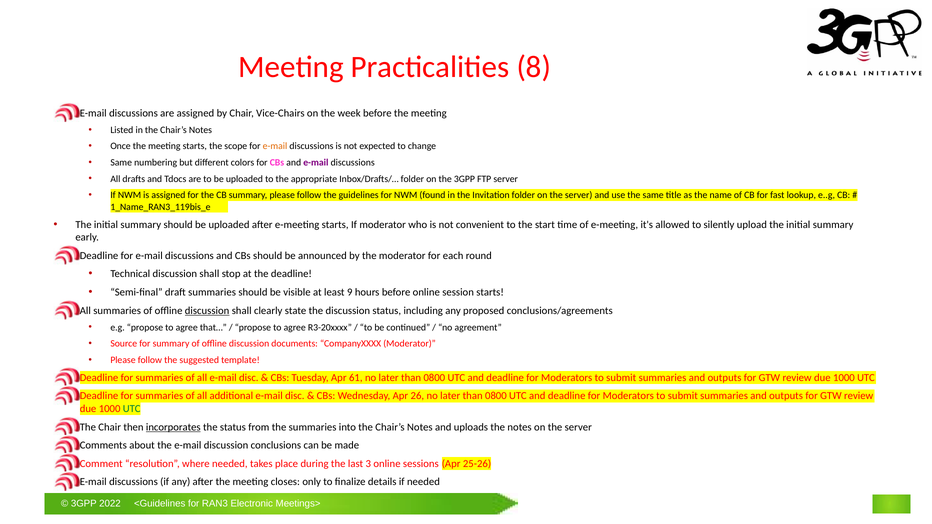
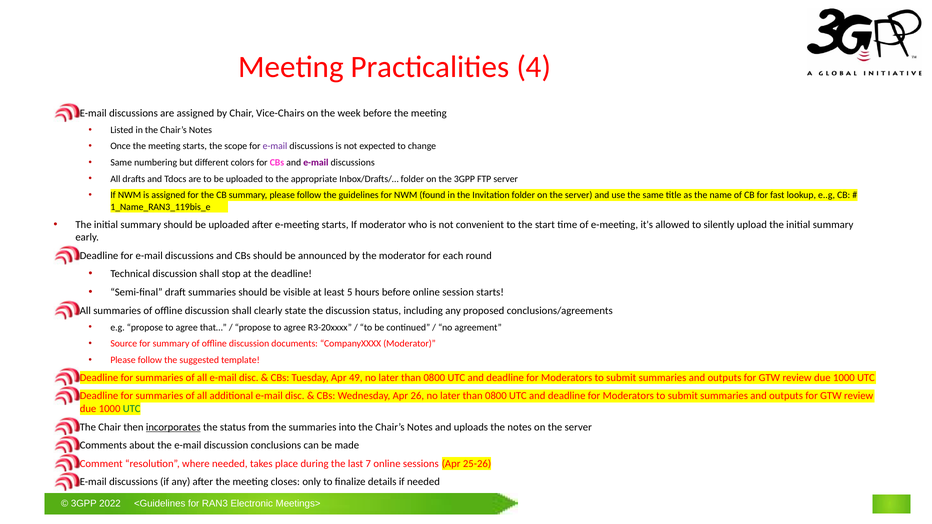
8: 8 -> 4
e-mail at (275, 146) colour: orange -> purple
least 9: 9 -> 5
discussion at (207, 311) underline: present -> none
61: 61 -> 49
3: 3 -> 7
